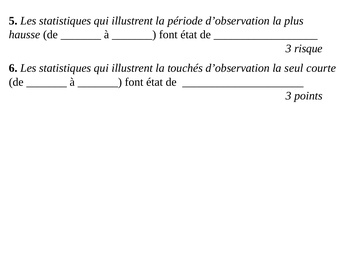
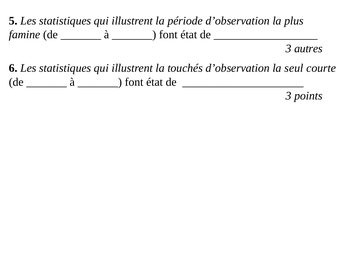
hausse: hausse -> famine
risque: risque -> autres
